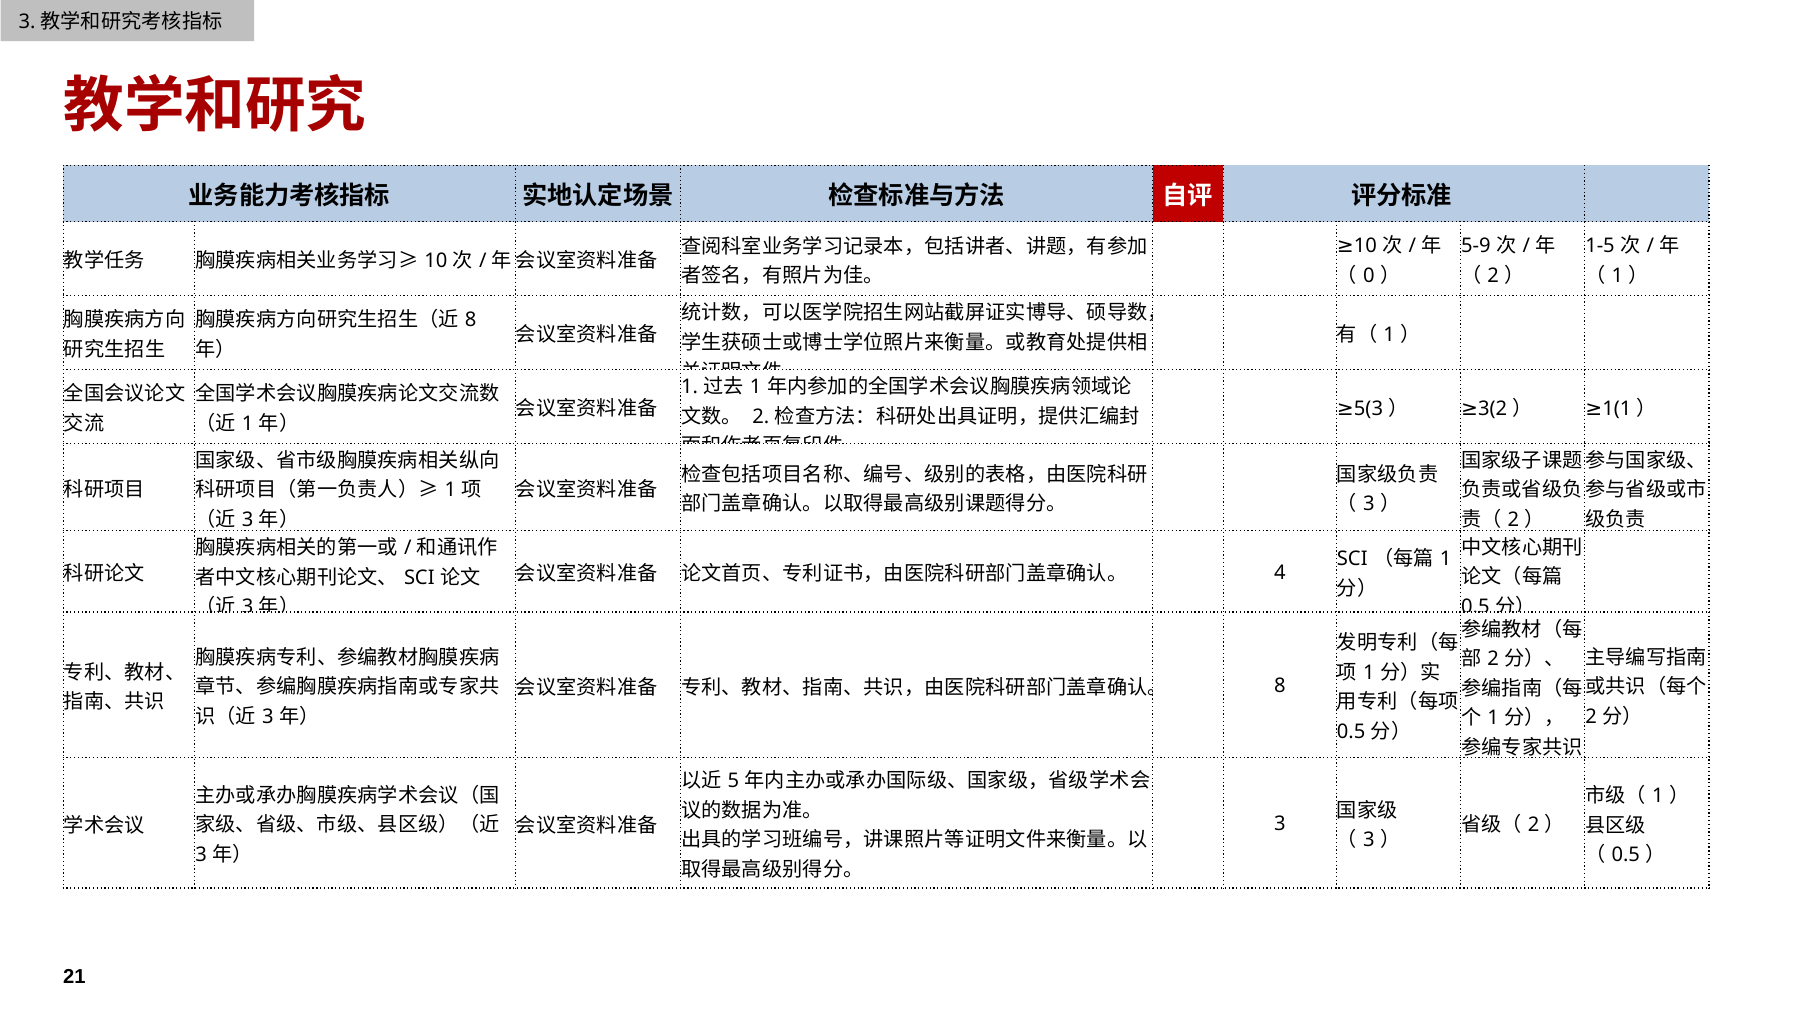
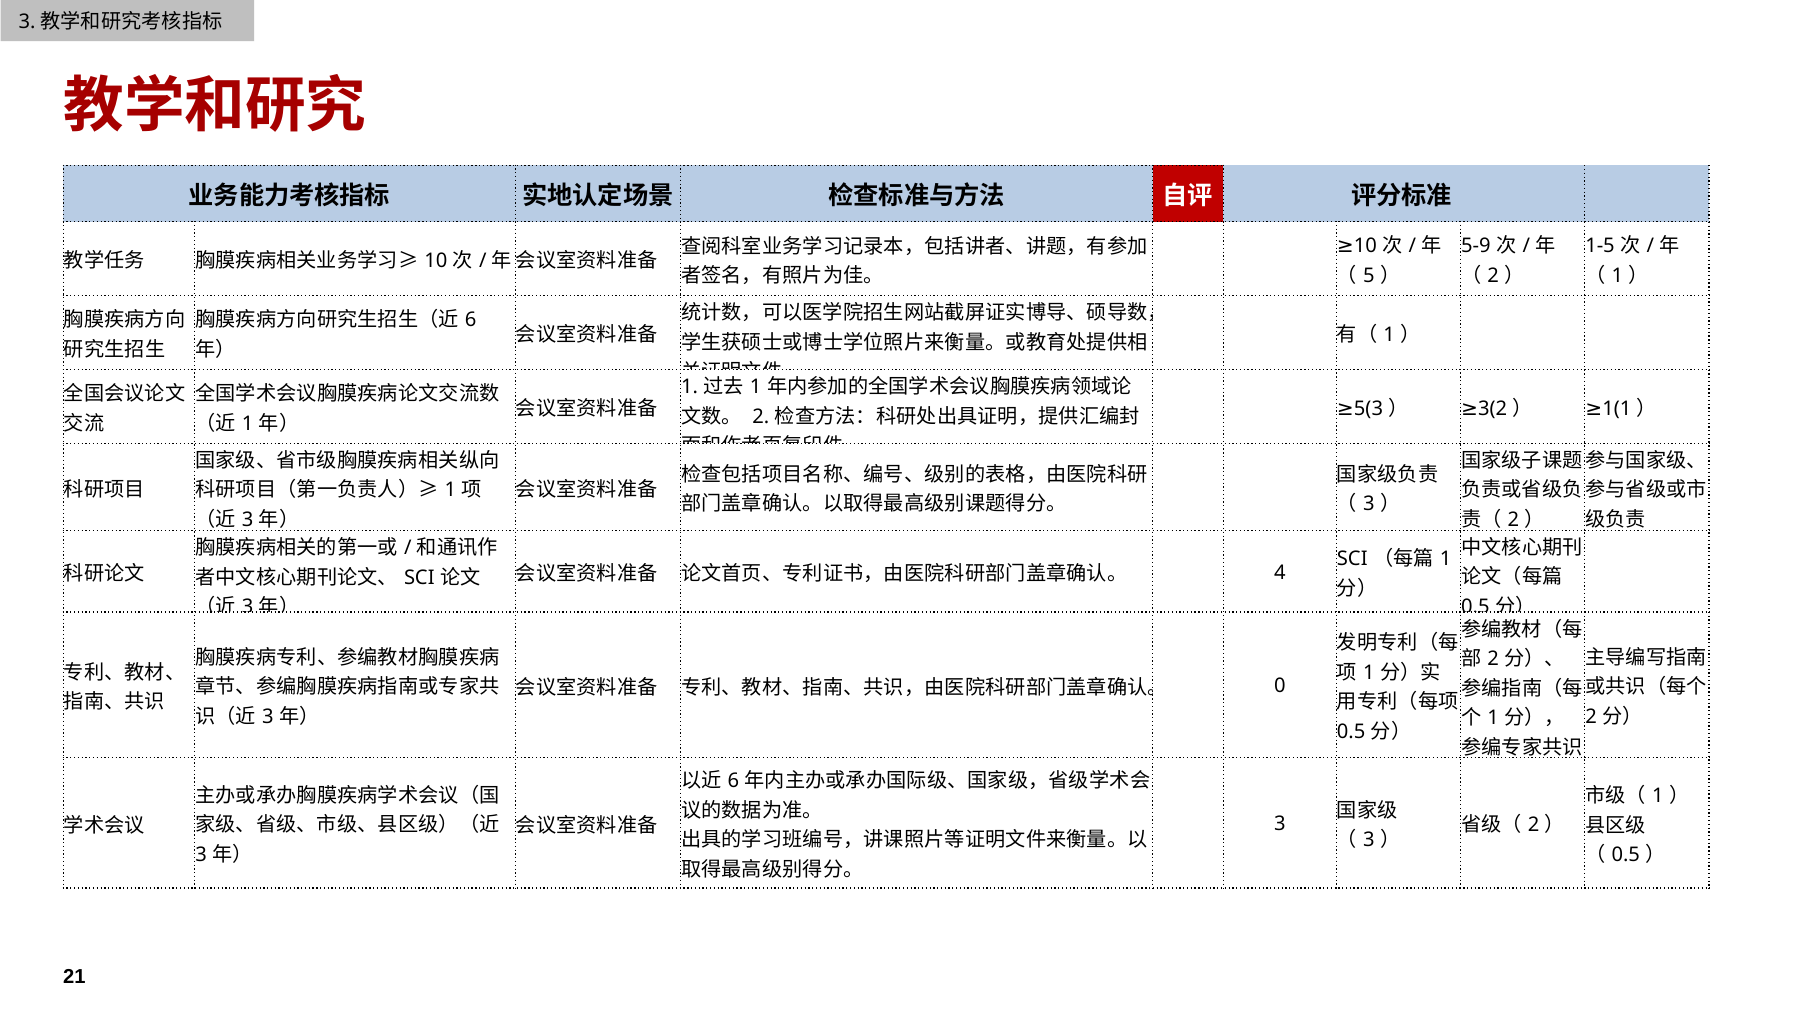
0: 0 -> 5
8 at (471, 320): 8 -> 6
8 at (1280, 686): 8 -> 0
5 at (733, 781): 5 -> 6
